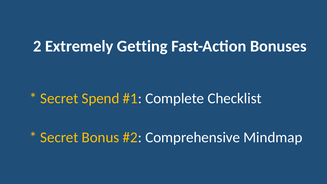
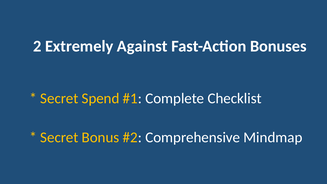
Getting: Getting -> Against
